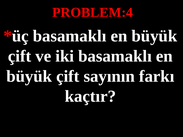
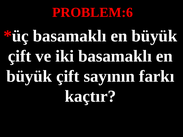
PROBLEM:4: PROBLEM:4 -> PROBLEM:6
